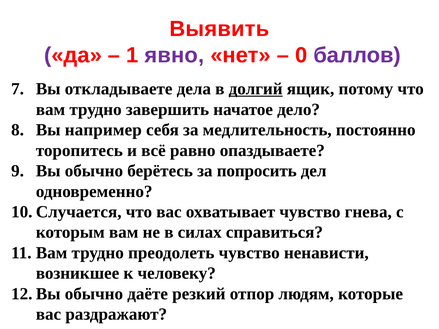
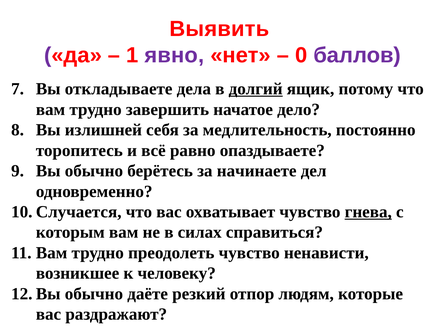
например: например -> излишней
попросить: попросить -> начинаете
гнева underline: none -> present
